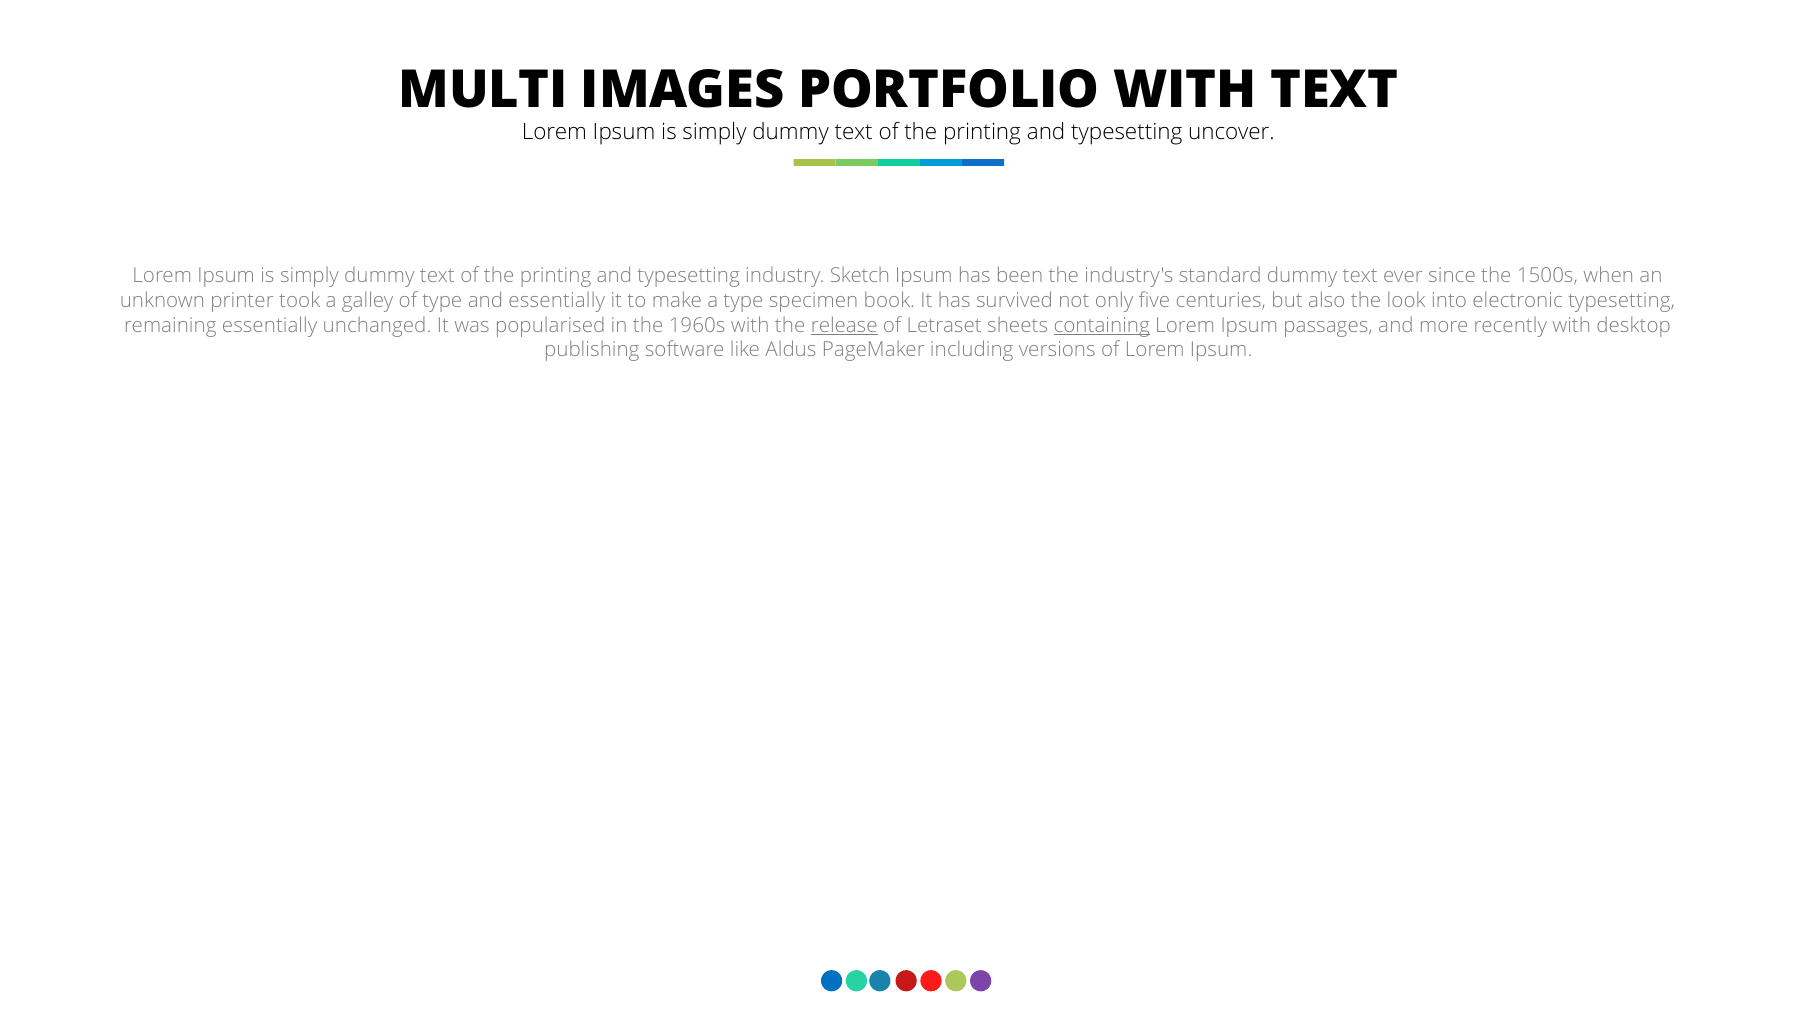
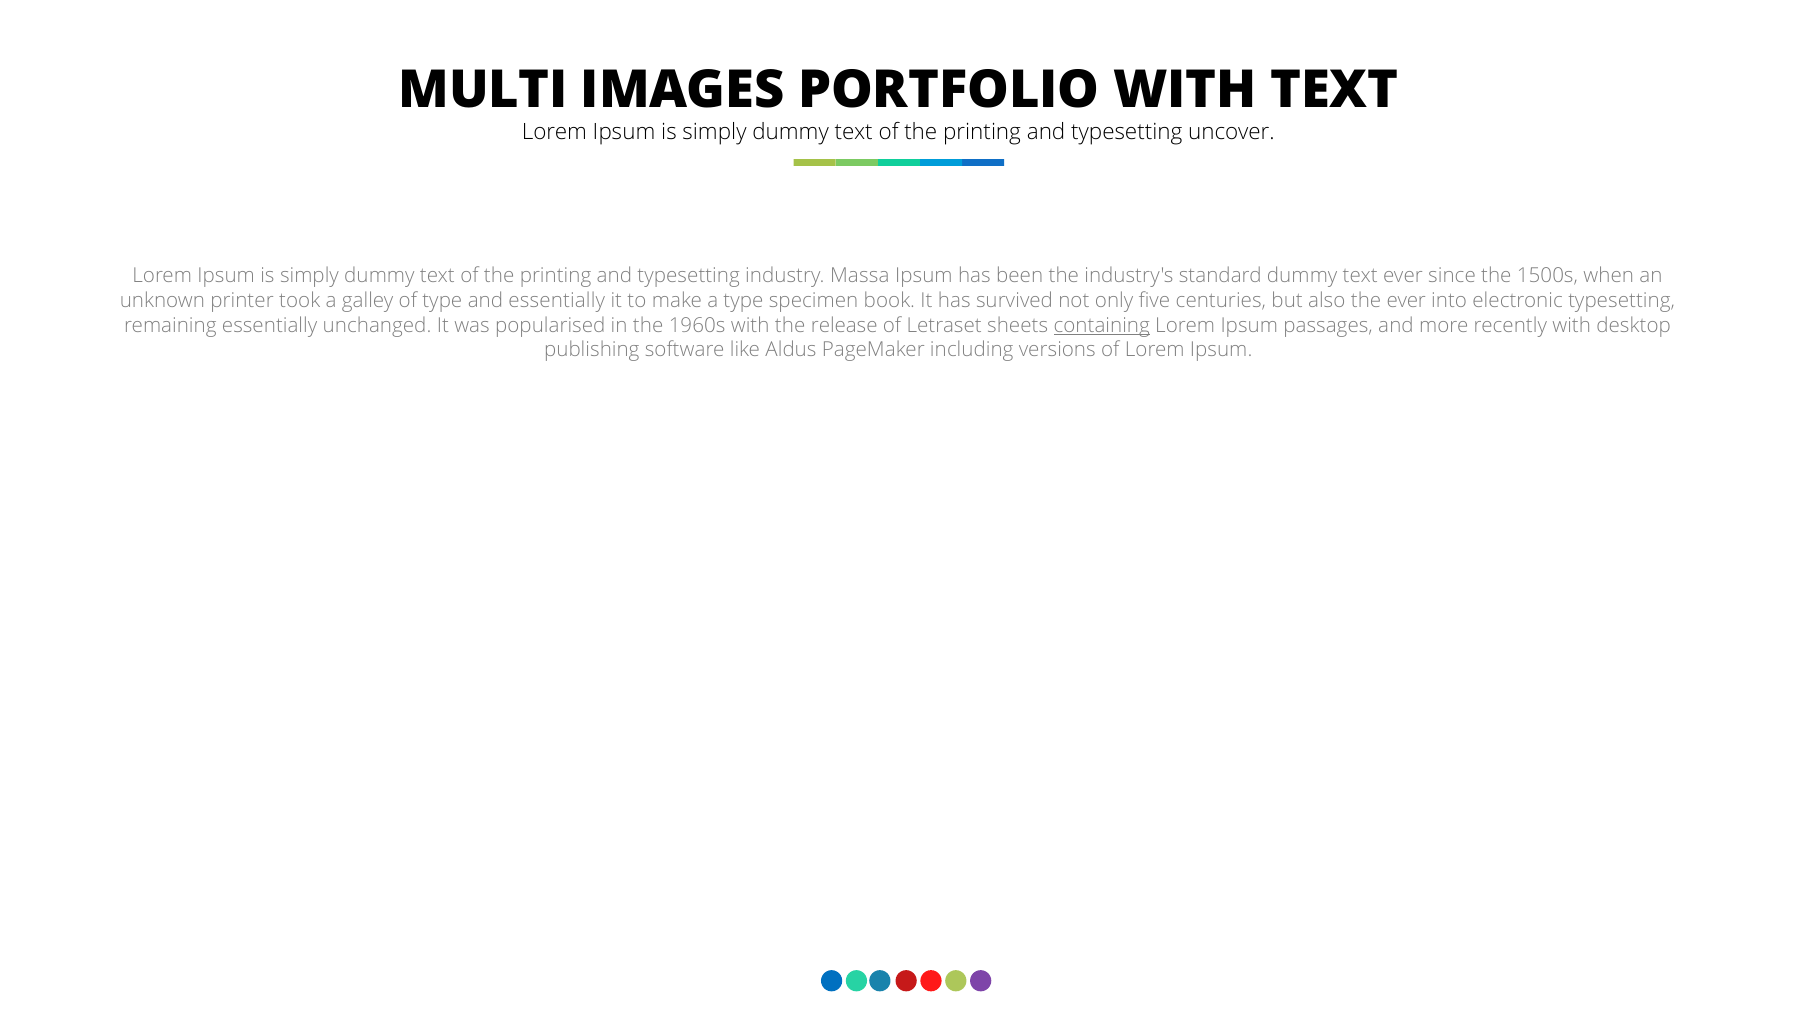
Sketch: Sketch -> Massa
the look: look -> ever
release underline: present -> none
